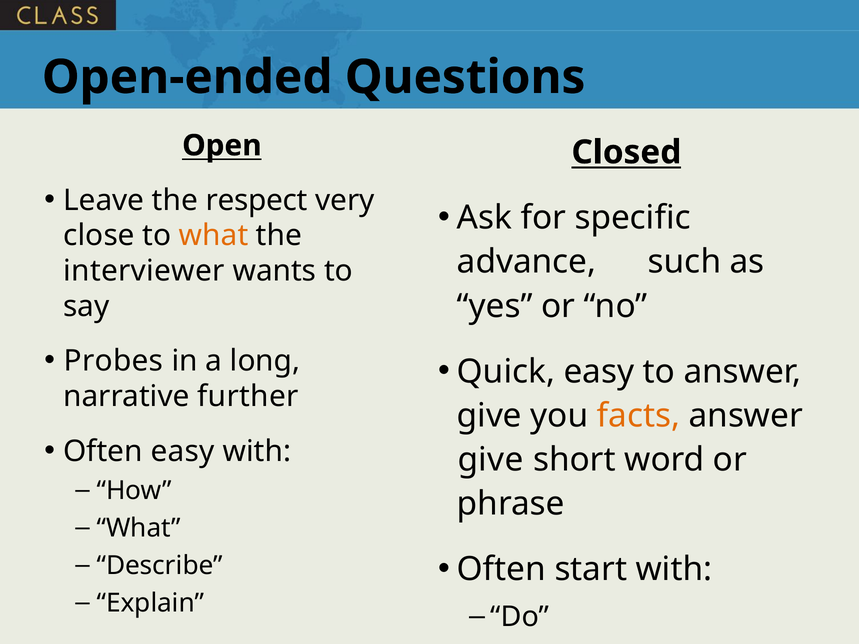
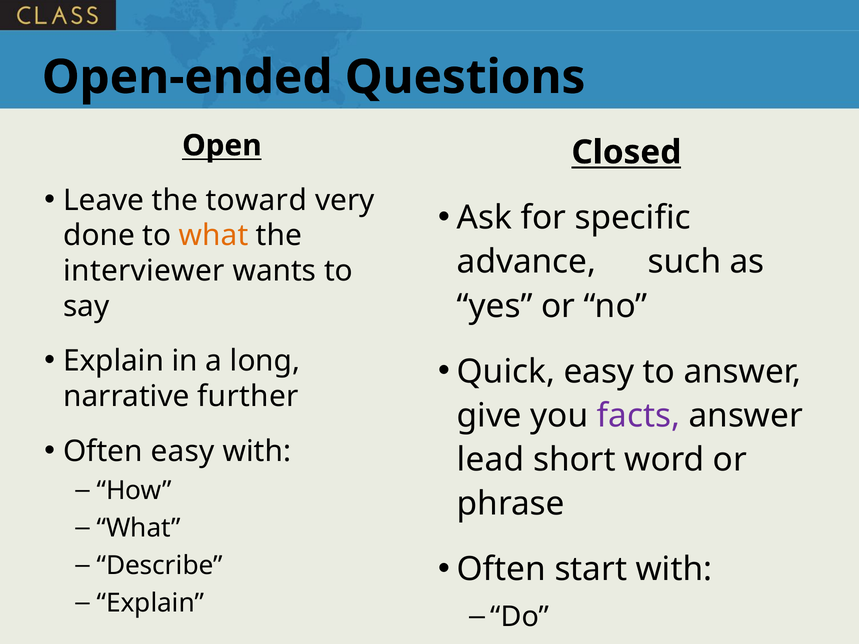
respect: respect -> toward
close: close -> done
Probes at (113, 361): Probes -> Explain
facts colour: orange -> purple
give at (491, 460): give -> lead
